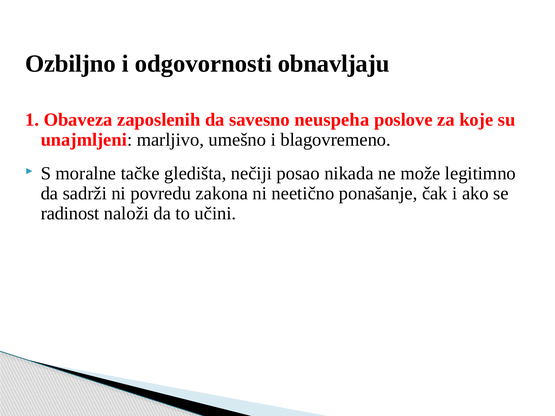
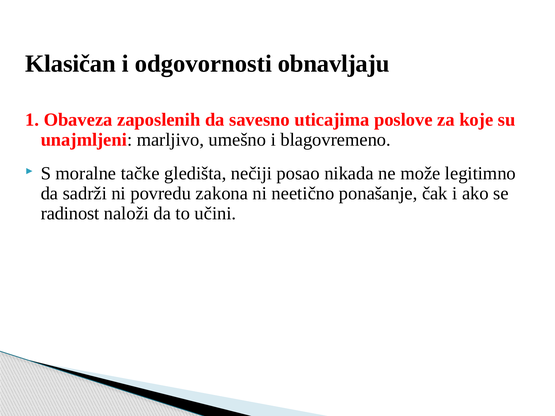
Ozbiljno: Ozbiljno -> Klasičan
neuspeha: neuspeha -> uticajima
